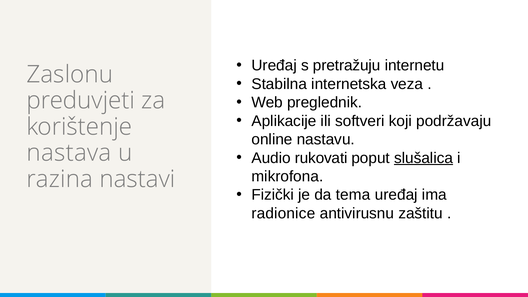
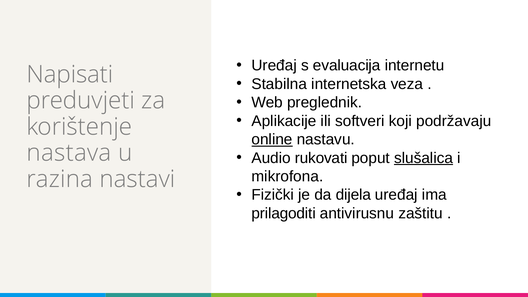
pretražuju: pretražuju -> evaluacija
Zaslonu: Zaslonu -> Napisati
online underline: none -> present
tema: tema -> dijela
radionice: radionice -> prilagoditi
